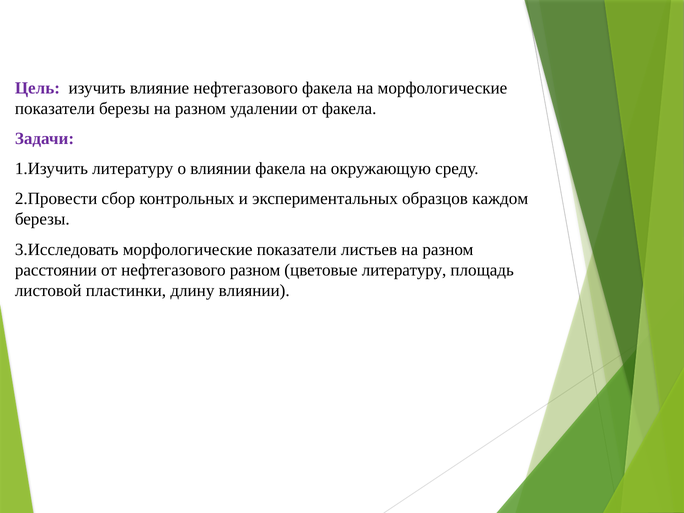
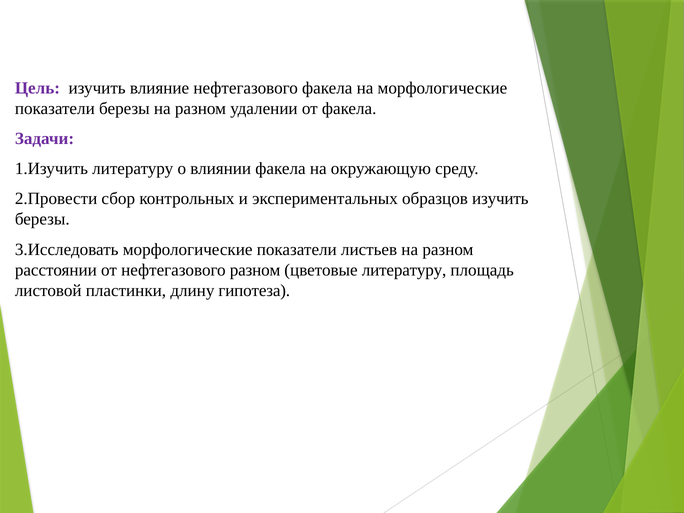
образцов каждом: каждом -> изучить
длину влиянии: влиянии -> гипотеза
